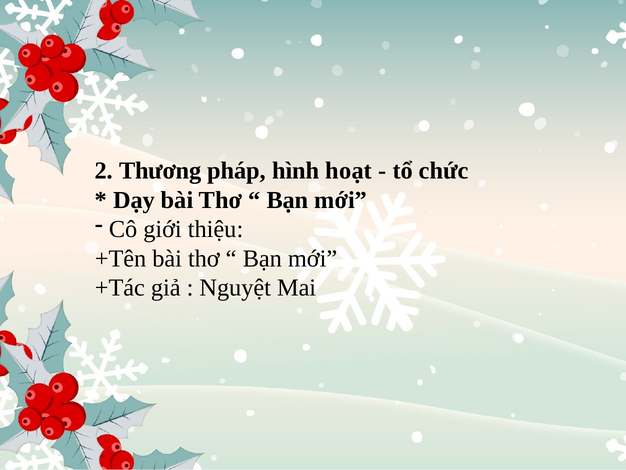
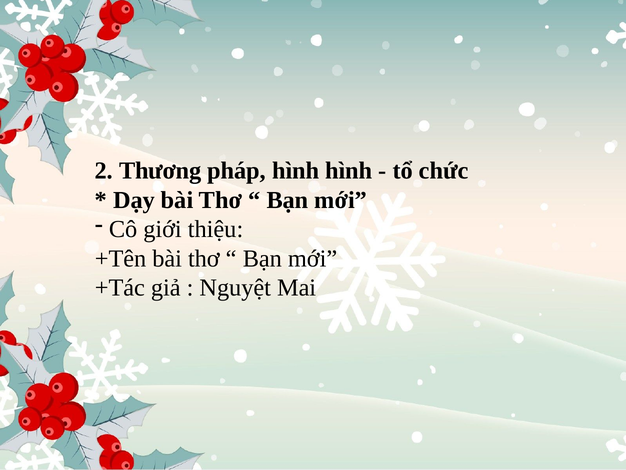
hình hoạt: hoạt -> hình
